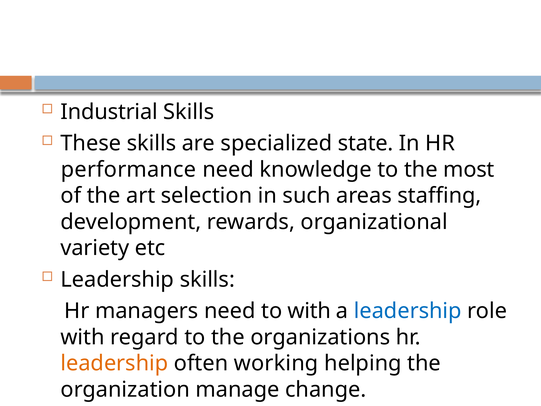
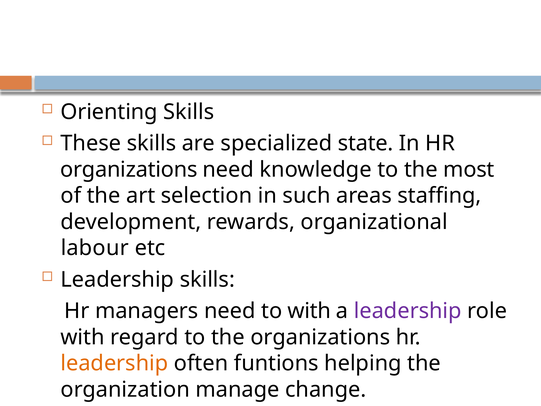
Industrial: Industrial -> Orienting
performance at (129, 170): performance -> organizations
variety: variety -> labour
leadership at (408, 311) colour: blue -> purple
working: working -> funtions
